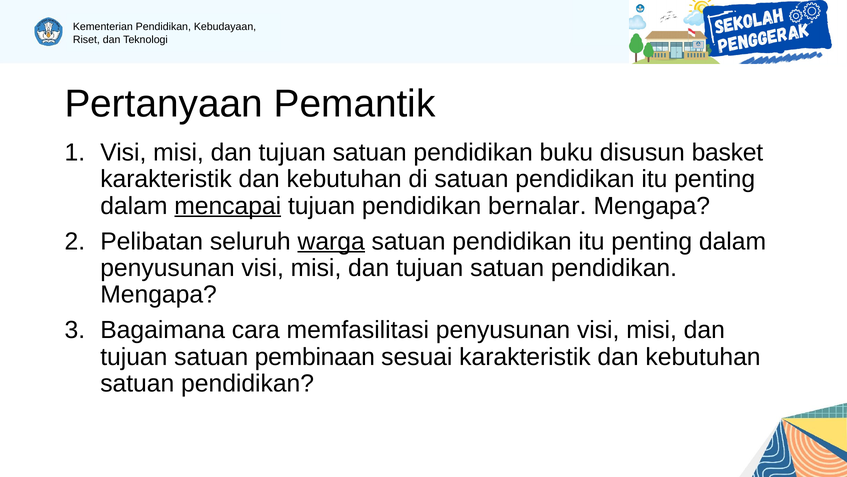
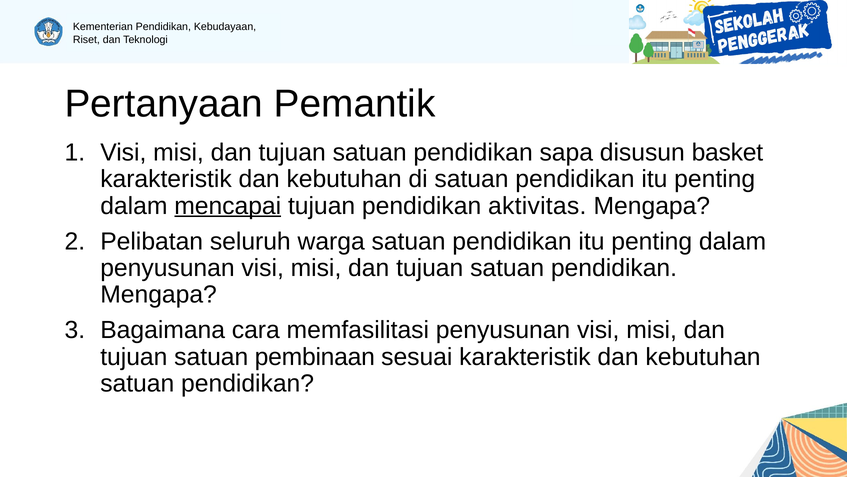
buku: buku -> sapa
bernalar: bernalar -> aktivitas
warga underline: present -> none
